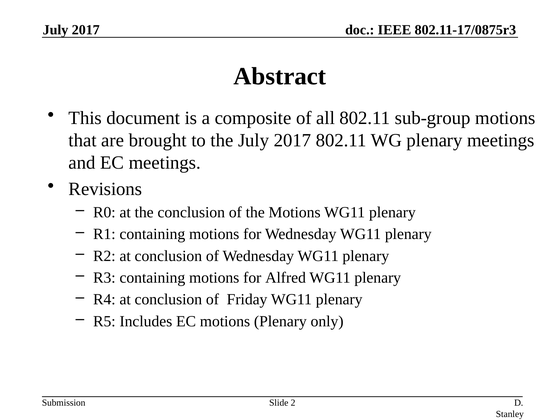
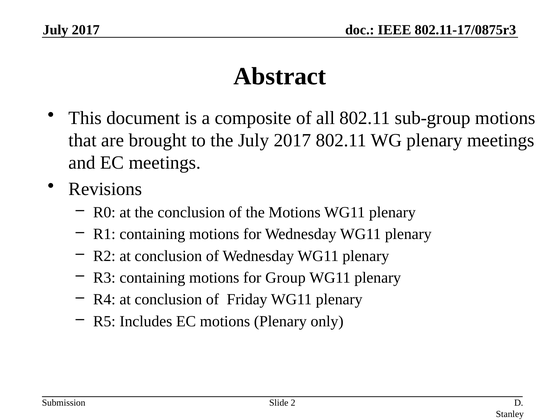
Alfred: Alfred -> Group
